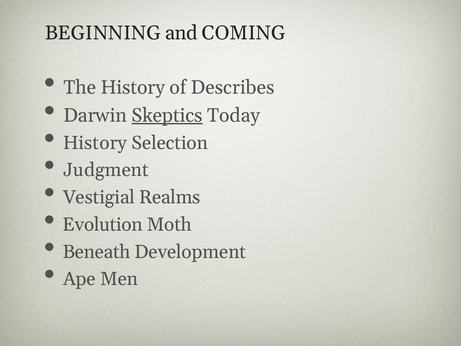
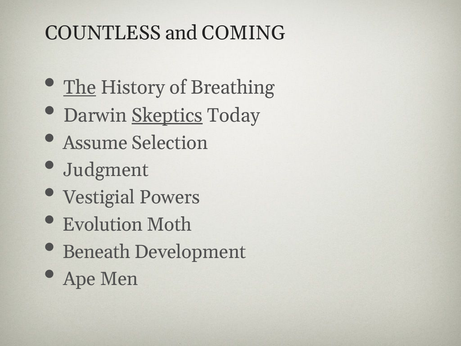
BEGINNING: BEGINNING -> COUNTLESS
The underline: none -> present
Describes: Describes -> Breathing
History at (95, 143): History -> Assume
Realms: Realms -> Powers
